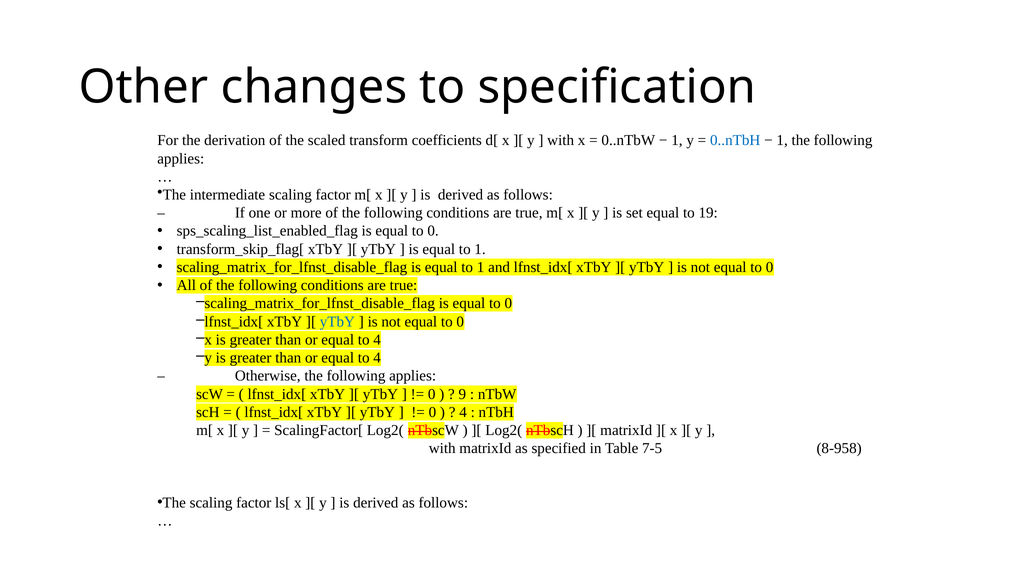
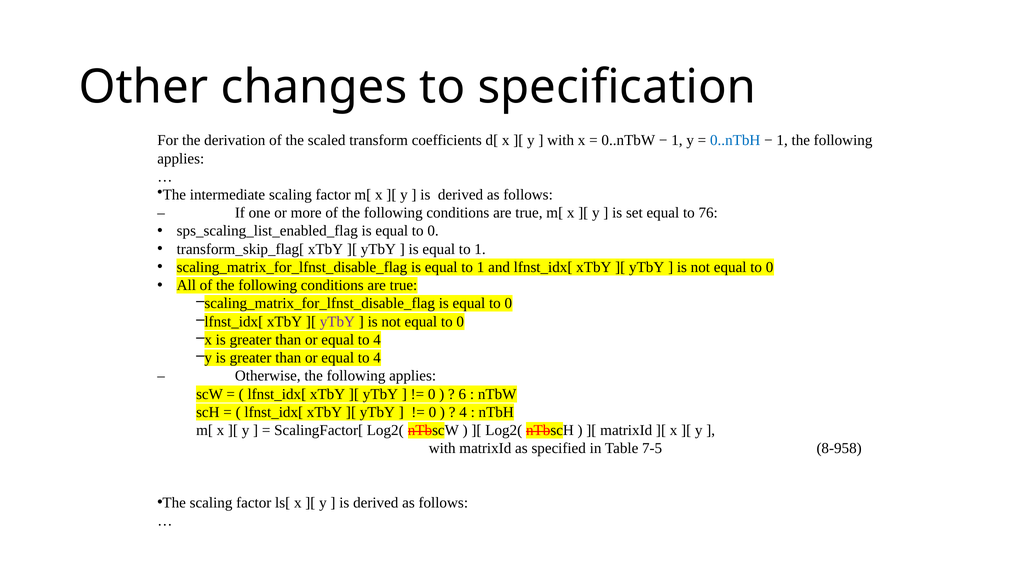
19: 19 -> 76
yTbY at (337, 321) colour: blue -> purple
9: 9 -> 6
